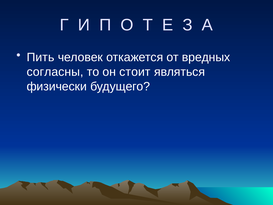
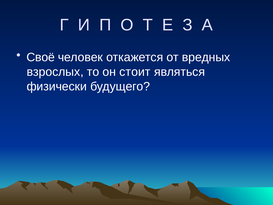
Пить: Пить -> Своё
согласны: согласны -> взрослых
